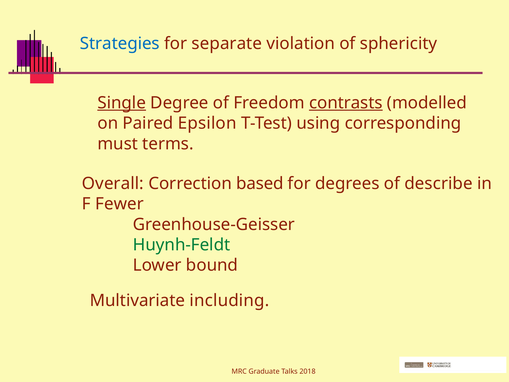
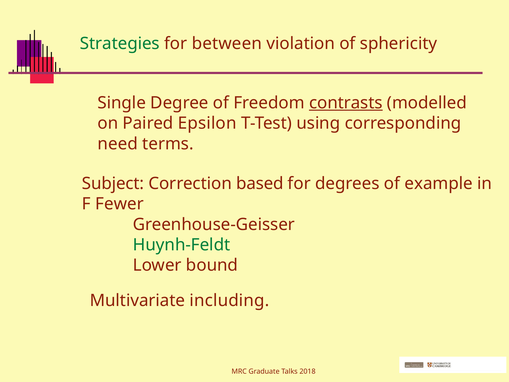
Strategies colour: blue -> green
separate: separate -> between
Single underline: present -> none
must: must -> need
Overall: Overall -> Subject
describe: describe -> example
